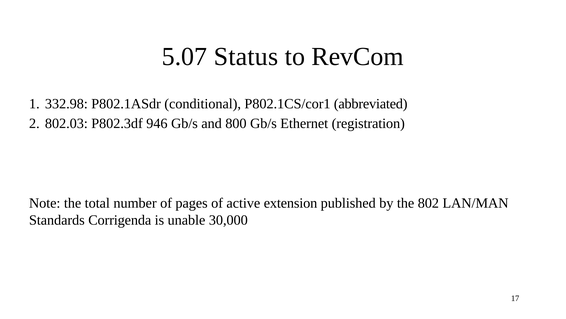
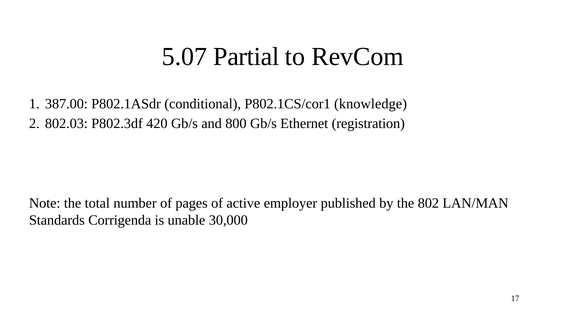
Status: Status -> Partial
332.98: 332.98 -> 387.00
abbreviated: abbreviated -> knowledge
946: 946 -> 420
extension: extension -> employer
